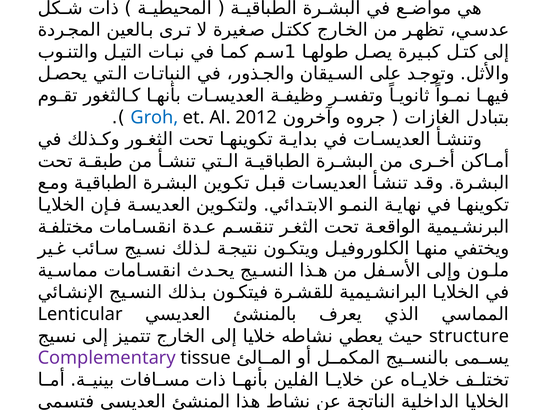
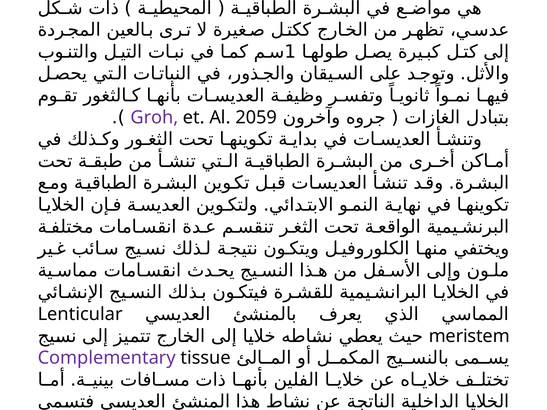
Groh colour: blue -> purple
2012: 2012 -> 2059
structure: structure -> meristem
